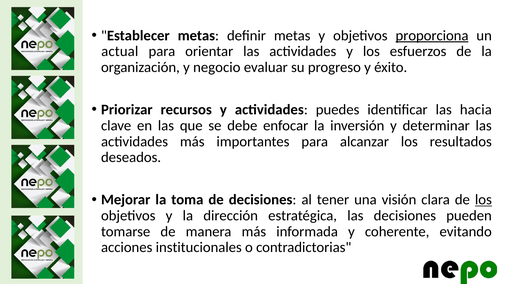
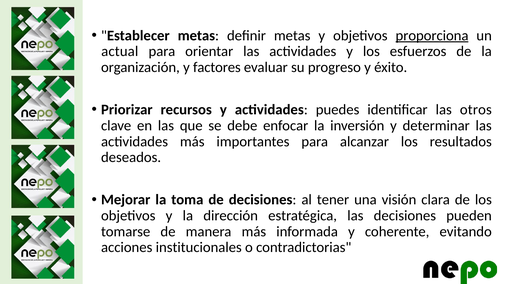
negocio: negocio -> factores
hacia: hacia -> otros
los at (483, 200) underline: present -> none
